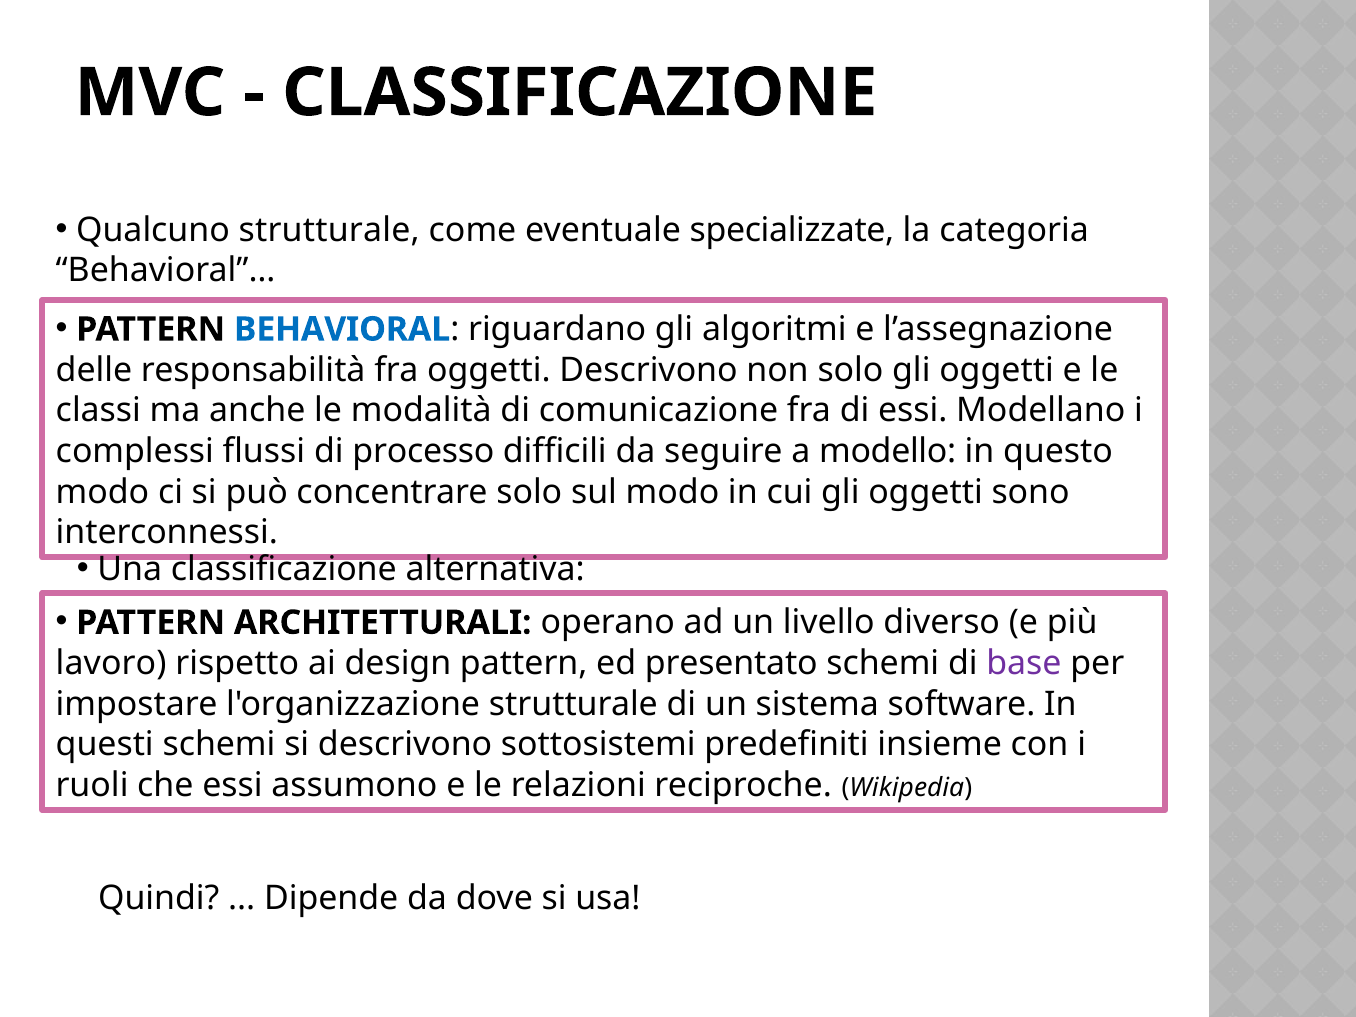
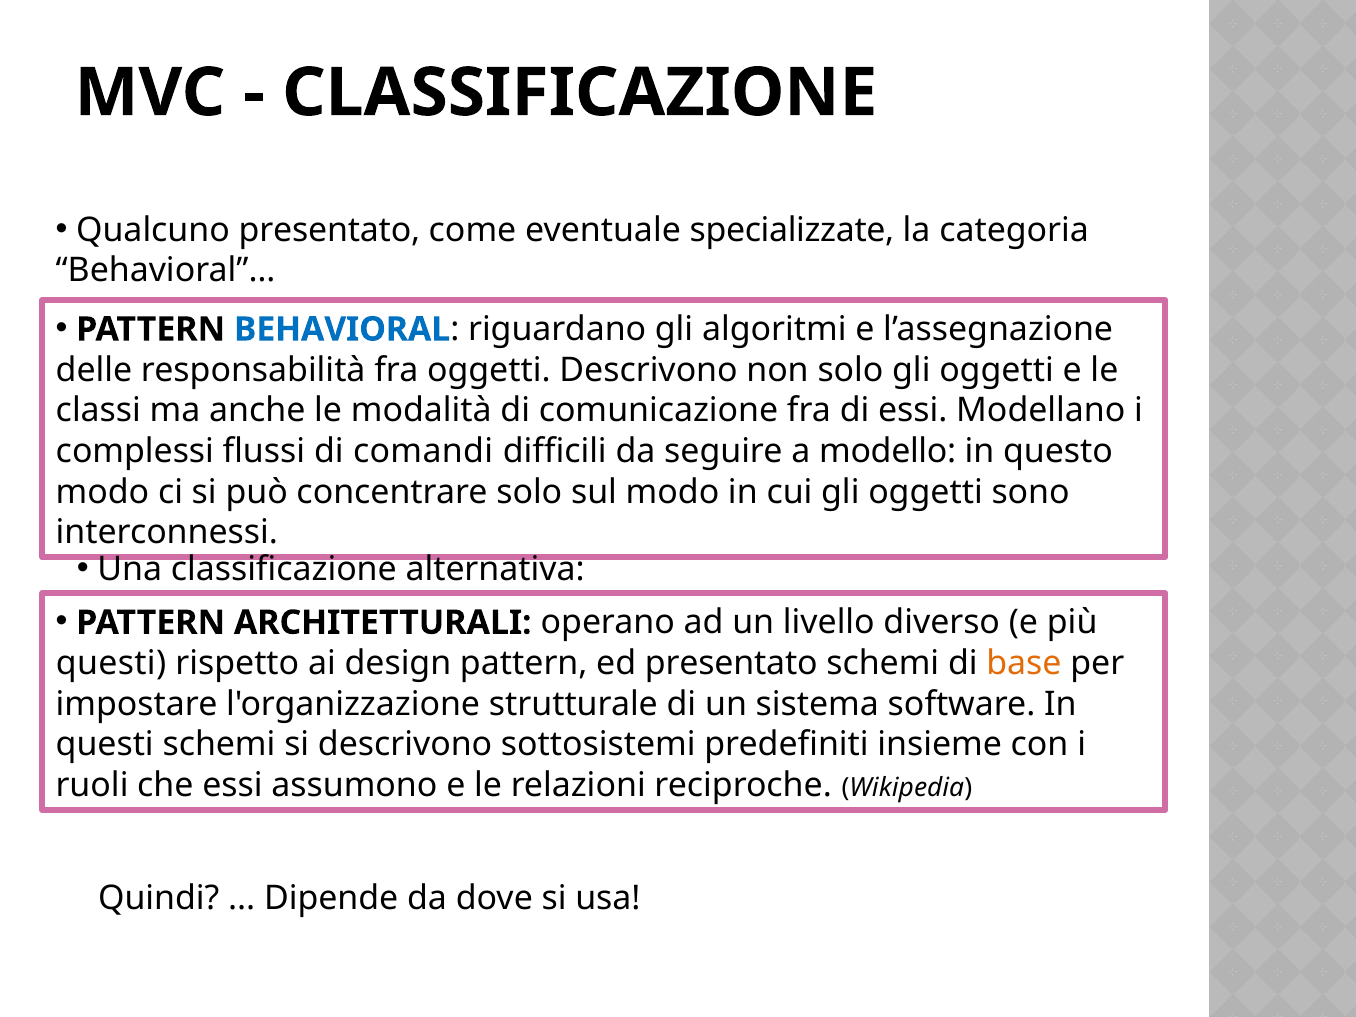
Qualcuno strutturale: strutturale -> presentato
processo: processo -> comandi
lavoro at (111, 663): lavoro -> questi
base colour: purple -> orange
